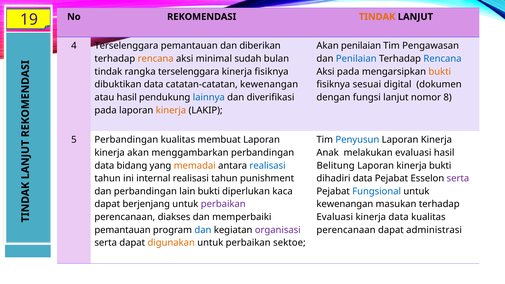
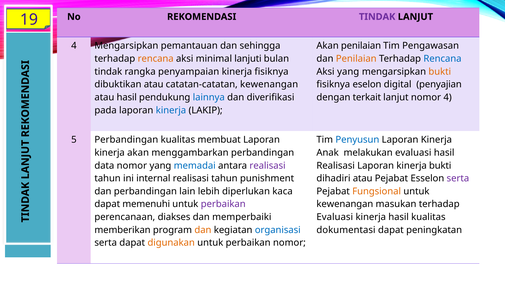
TINDAK at (377, 17) colour: orange -> purple
4 Terselenggara: Terselenggara -> Mengarsipkan
diberikan: diberikan -> sehingga
sudah: sudah -> lanjuti
Penilaian at (356, 59) colour: blue -> orange
rangka terselenggara: terselenggara -> penyampaian
Aksi pada: pada -> yang
dibuktikan data: data -> atau
sesuai: sesuai -> eselon
dokumen: dokumen -> penyajian
fungsi: fungsi -> terkait
nomor 8: 8 -> 4
kinerja at (171, 110) colour: orange -> blue
data bidang: bidang -> nomor
memadai colour: orange -> blue
realisasi at (268, 166) colour: blue -> purple
Belitung at (336, 166): Belitung -> Realisasi
dihadiri data: data -> atau
lain bukti: bukti -> lebih
Fungsional colour: blue -> orange
berjenjang: berjenjang -> memenuhi
kinerja data: data -> hasil
pemantauan at (123, 230): pemantauan -> memberikan
dan at (203, 230) colour: blue -> orange
organisasi colour: purple -> blue
perencanaan at (346, 230): perencanaan -> dokumentasi
administrasi: administrasi -> peningkatan
perbaikan sektoe: sektoe -> nomor
